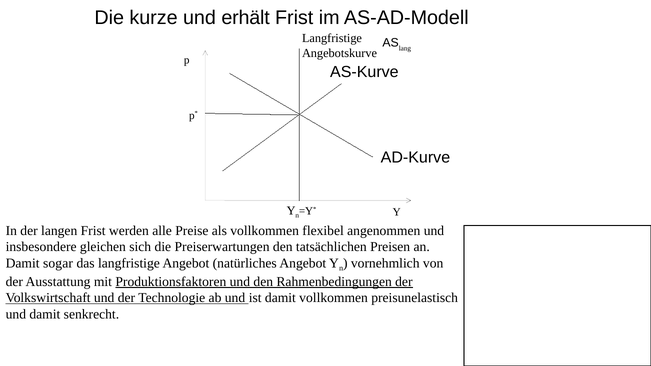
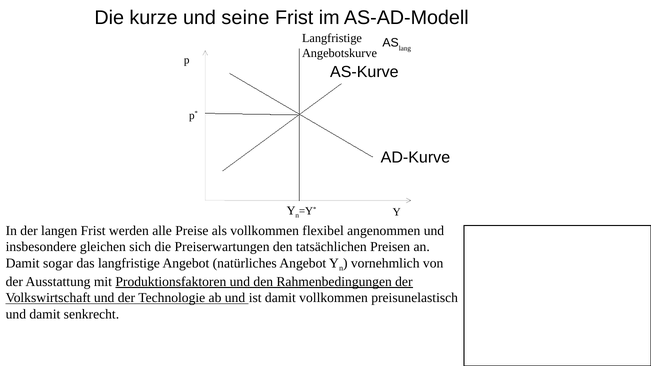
erhält: erhält -> seine
